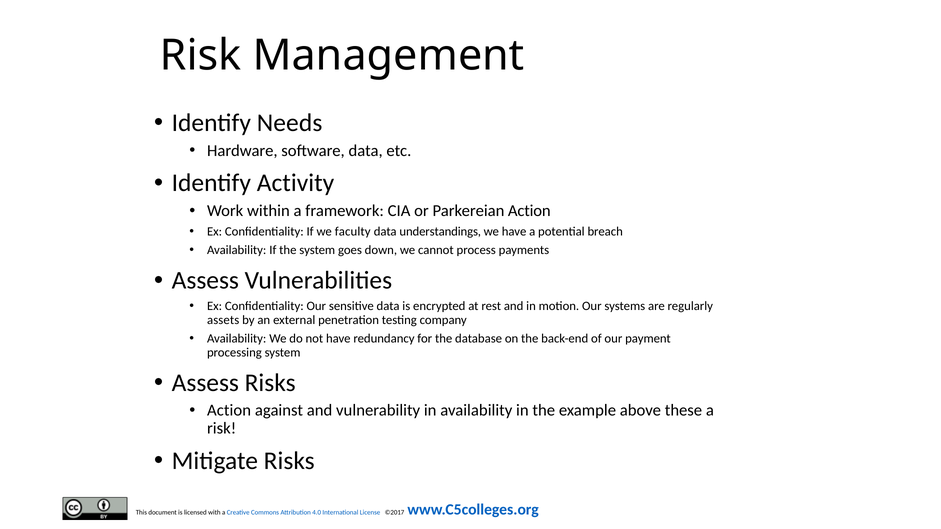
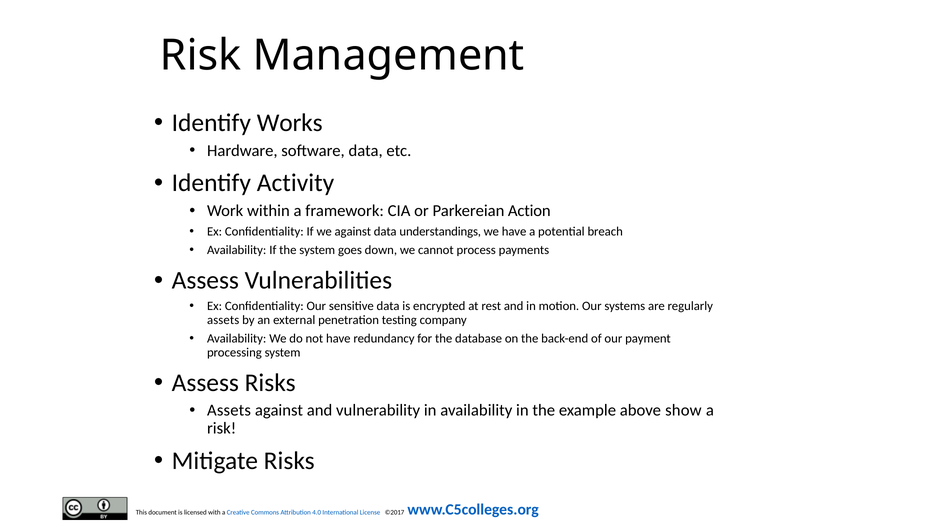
Needs: Needs -> Works
we faculty: faculty -> against
Action at (229, 411): Action -> Assets
these: these -> show
